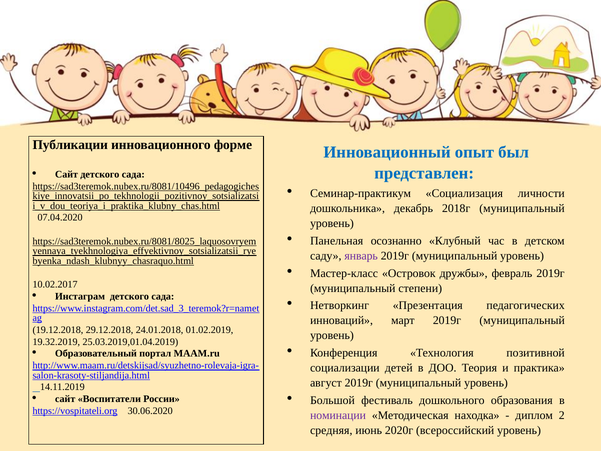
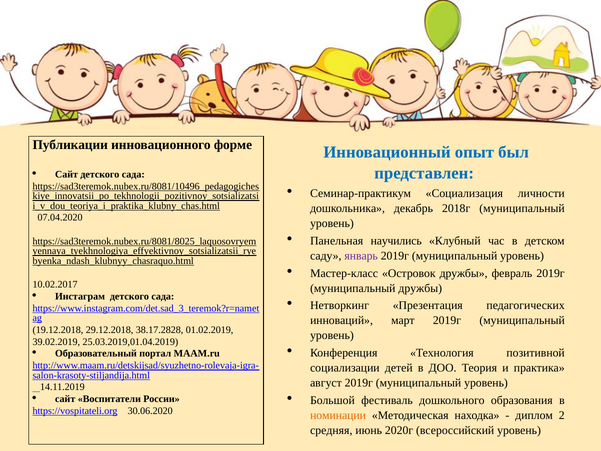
осознанно: осознанно -> научились
муниципальный степени: степени -> дружбы
24.01.2018: 24.01.2018 -> 38.17.2828
19.32.2019: 19.32.2019 -> 39.02.2019
номинации colour: purple -> orange
